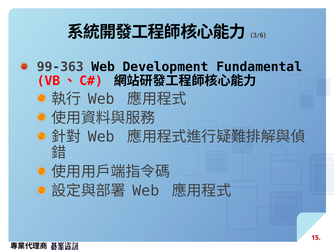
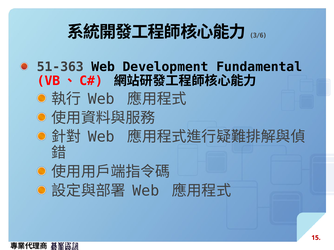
99-363: 99-363 -> 51-363
